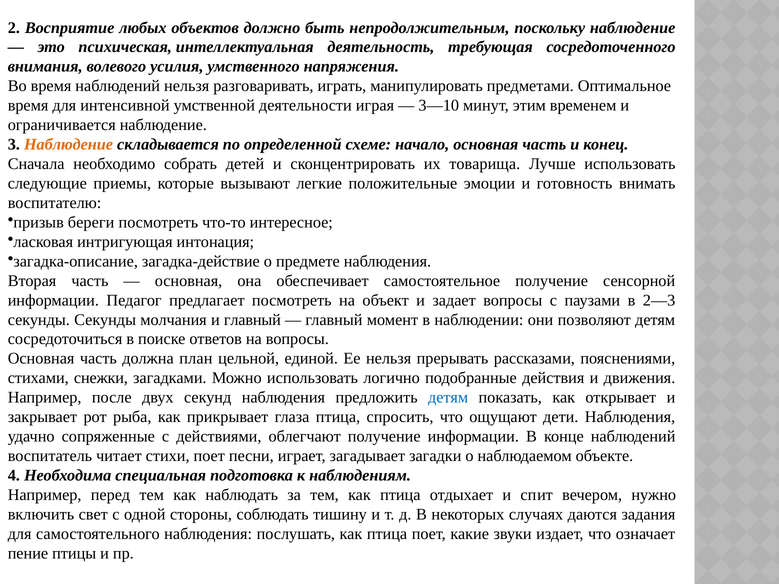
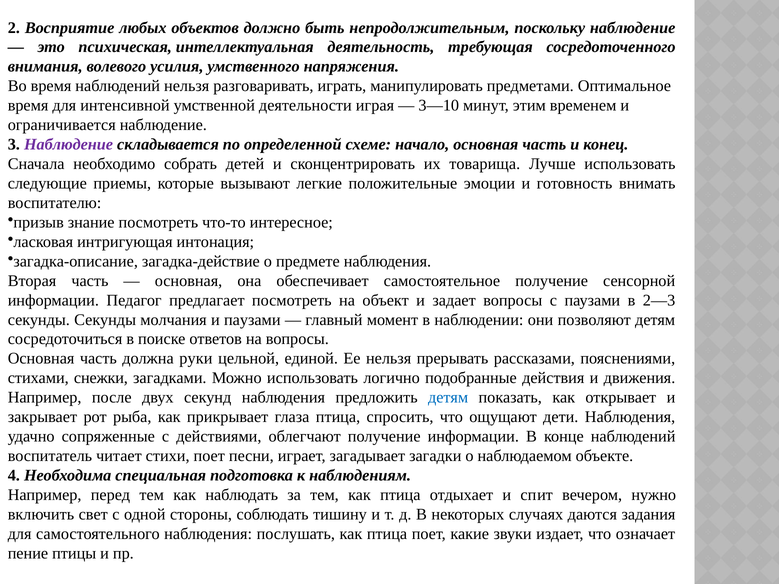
Наблюдение at (68, 145) colour: orange -> purple
береги: береги -> знание
и главный: главный -> паузами
план: план -> руки
